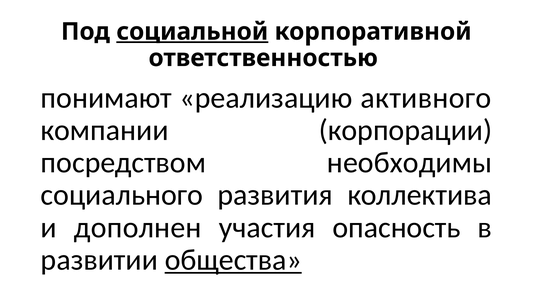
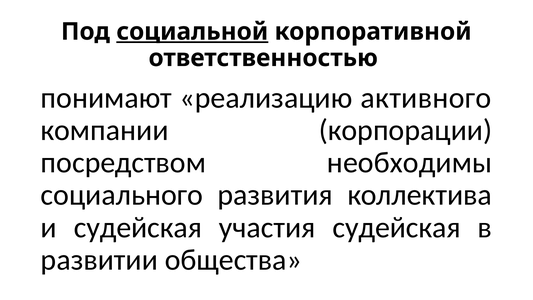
и дополнен: дополнен -> судейская
участия опасность: опасность -> судейская
общества underline: present -> none
